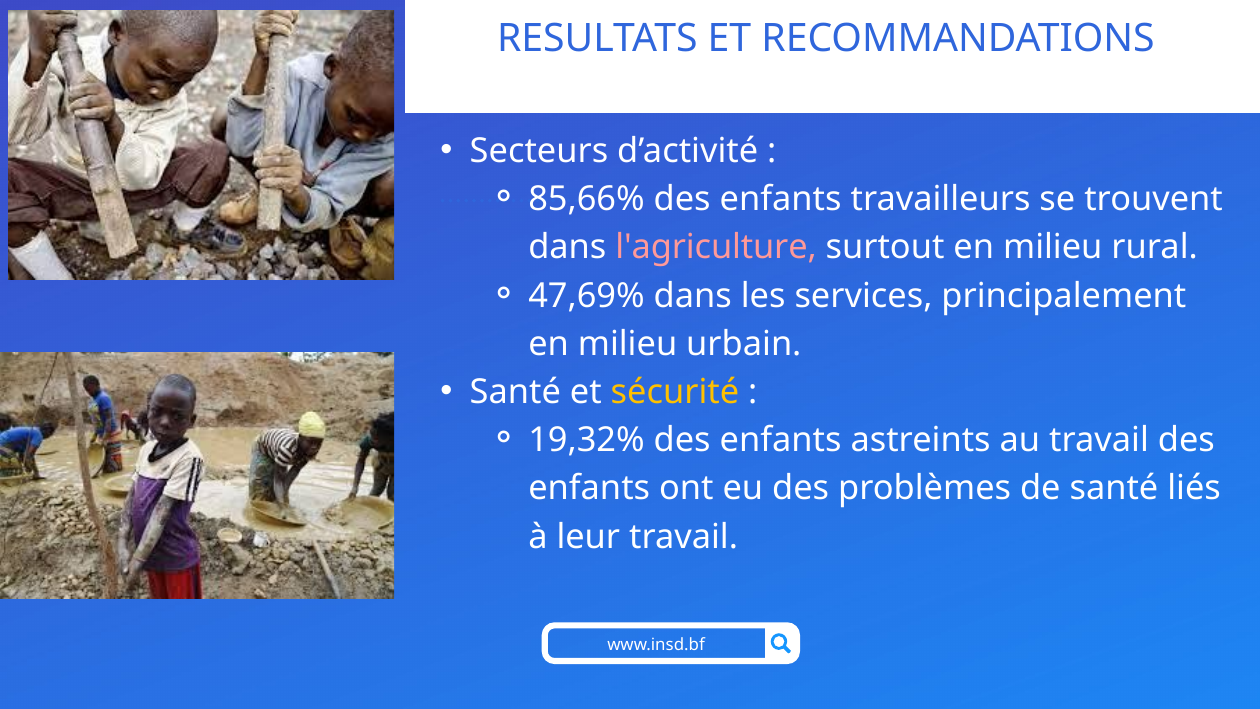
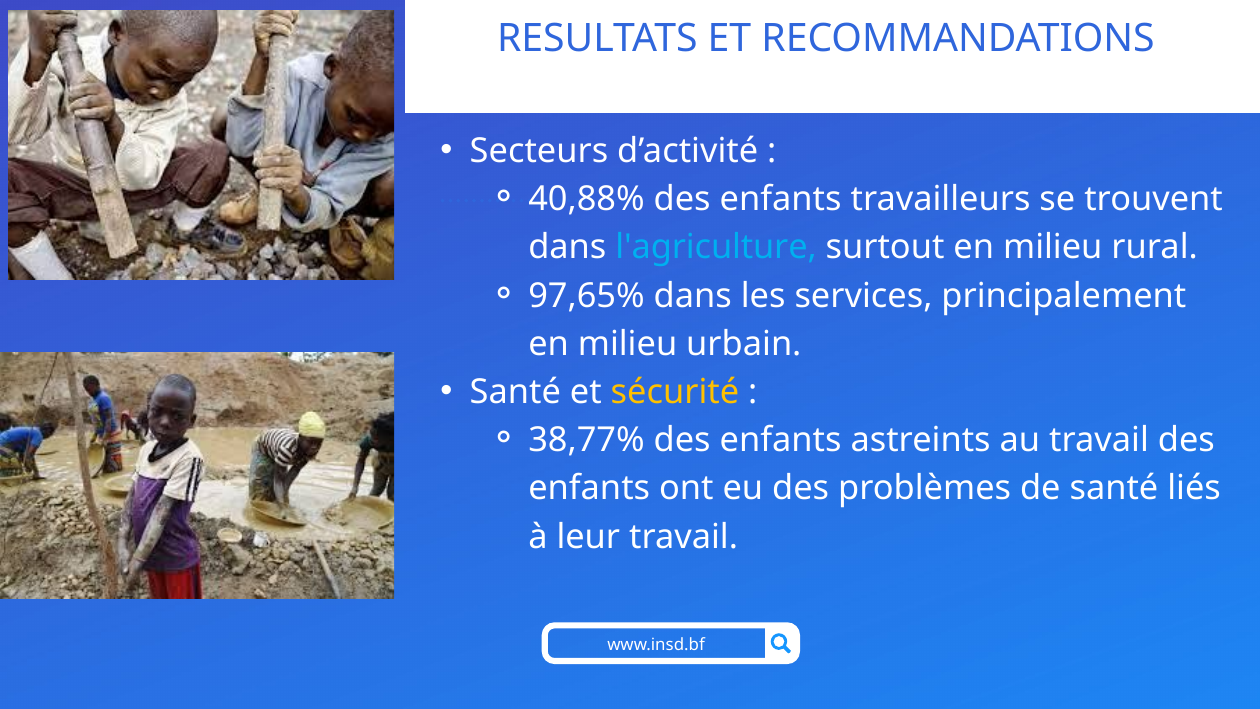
85,66%: 85,66% -> 40,88%
l'agriculture colour: pink -> light blue
47,69%: 47,69% -> 97,65%
19,32%: 19,32% -> 38,77%
